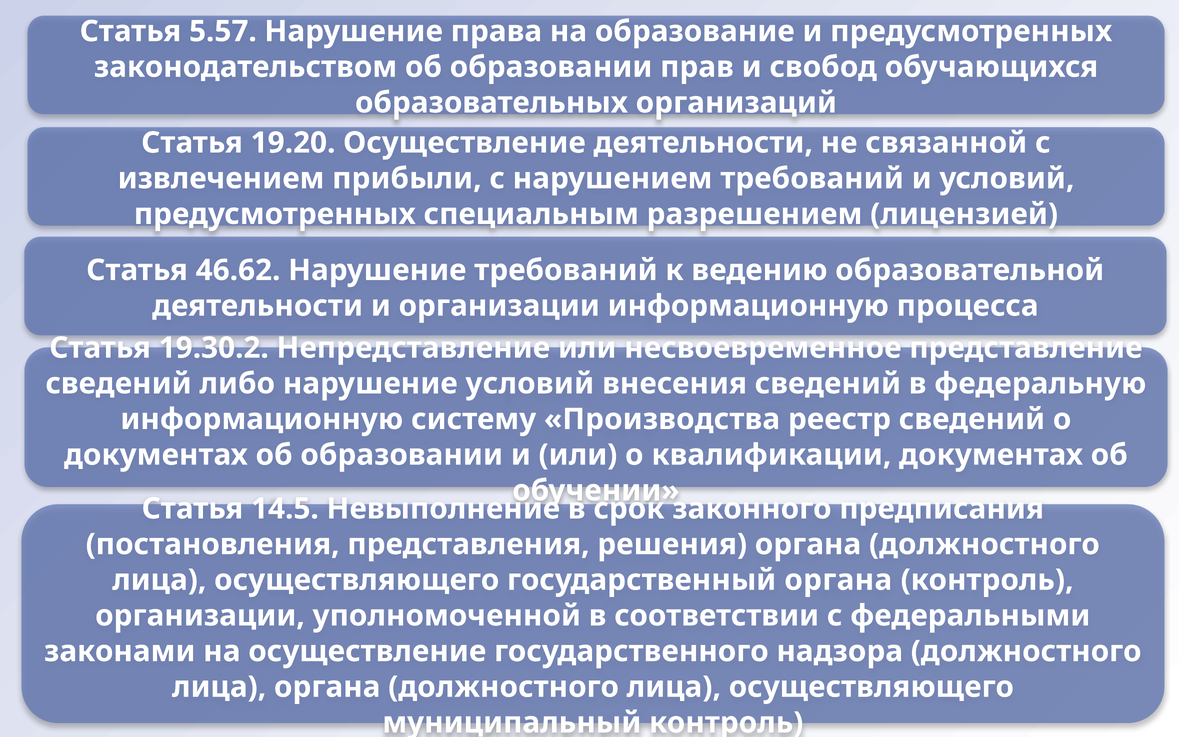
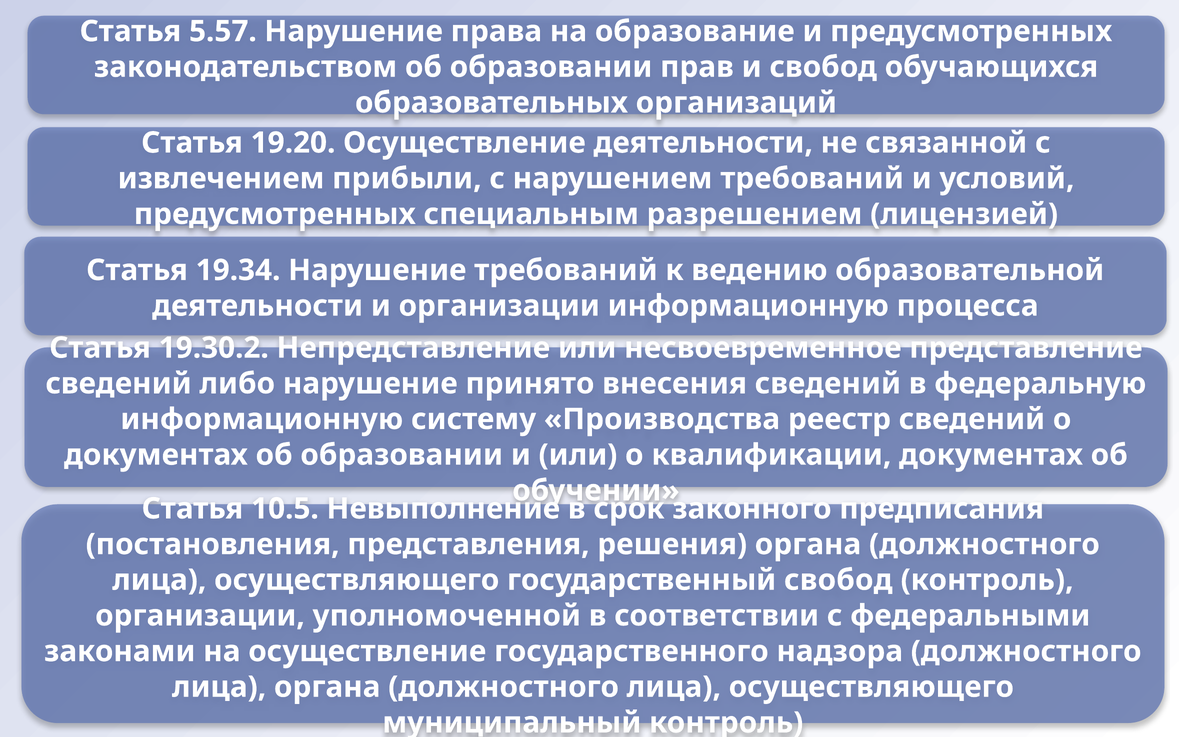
46.62: 46.62 -> 19.34
нарушение условий: условий -> принято
14.5: 14.5 -> 10.5
государственный органа: органа -> свобод
